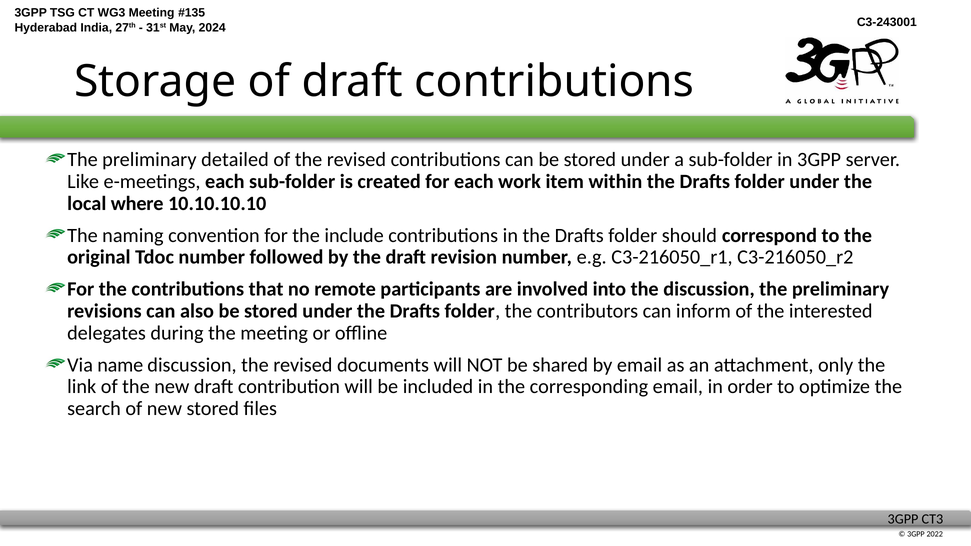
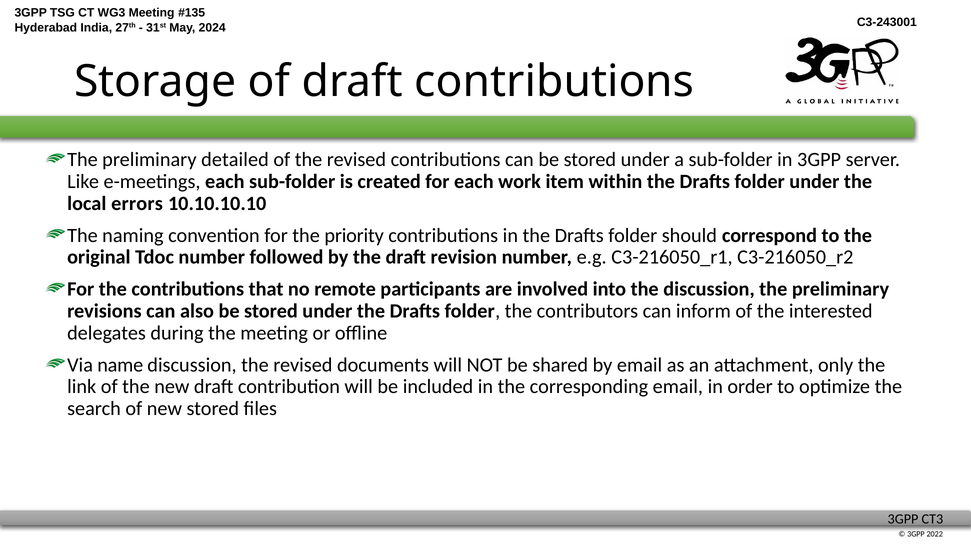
where: where -> errors
include: include -> priority
